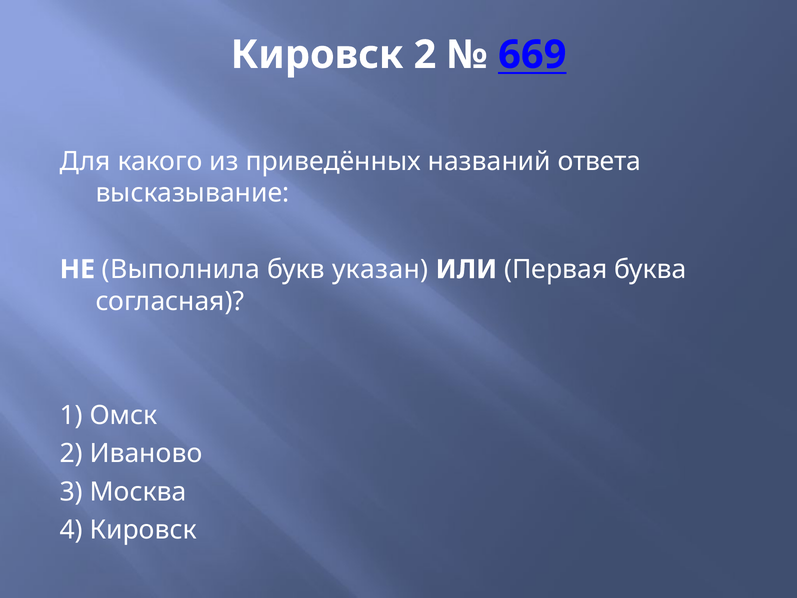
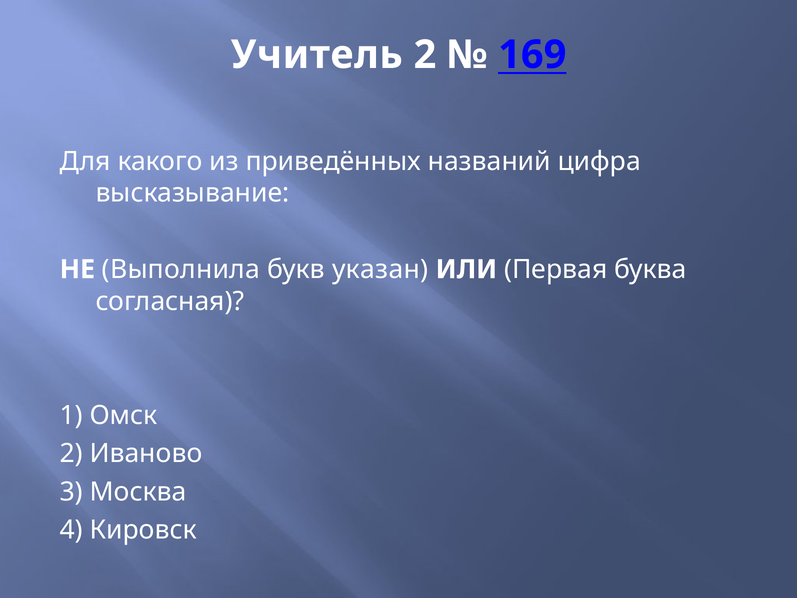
Кировск at (317, 55): Кировск -> Учитель
669: 669 -> 169
ответа: ответа -> цифра
